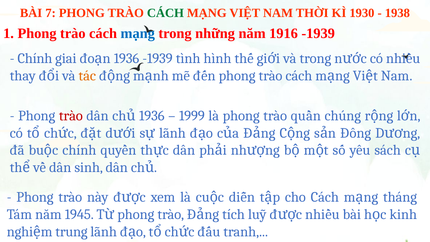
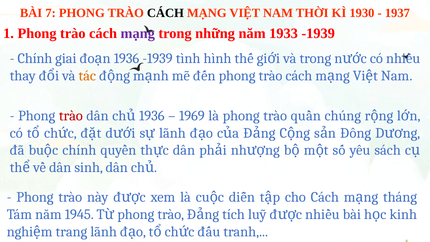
CÁCH at (165, 13) colour: green -> black
1938: 1938 -> 1937
mạng at (138, 33) colour: blue -> purple
1916: 1916 -> 1933
1999: 1999 -> 1969
trung: trung -> trang
